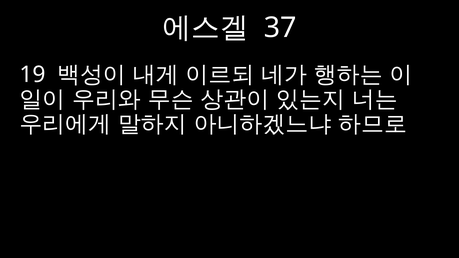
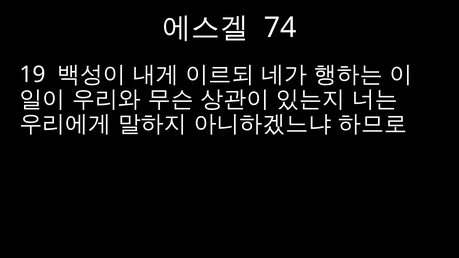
37: 37 -> 74
